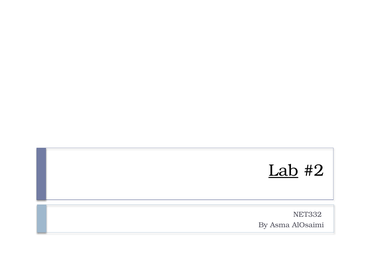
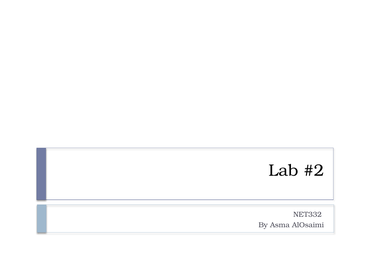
Lab underline: present -> none
